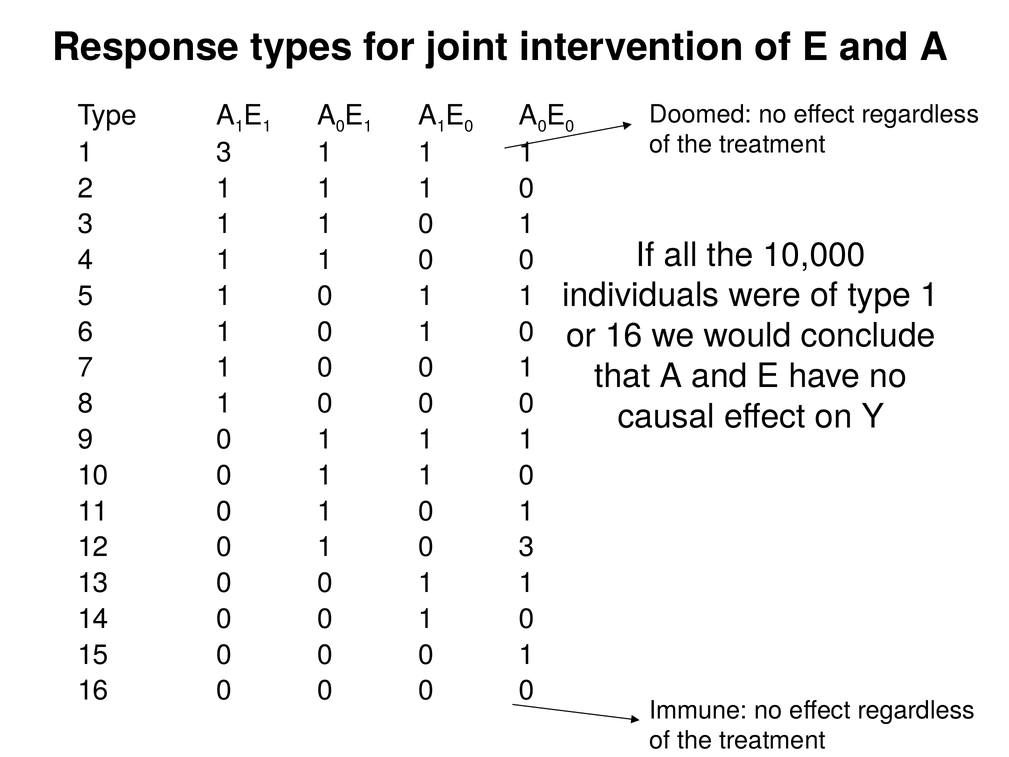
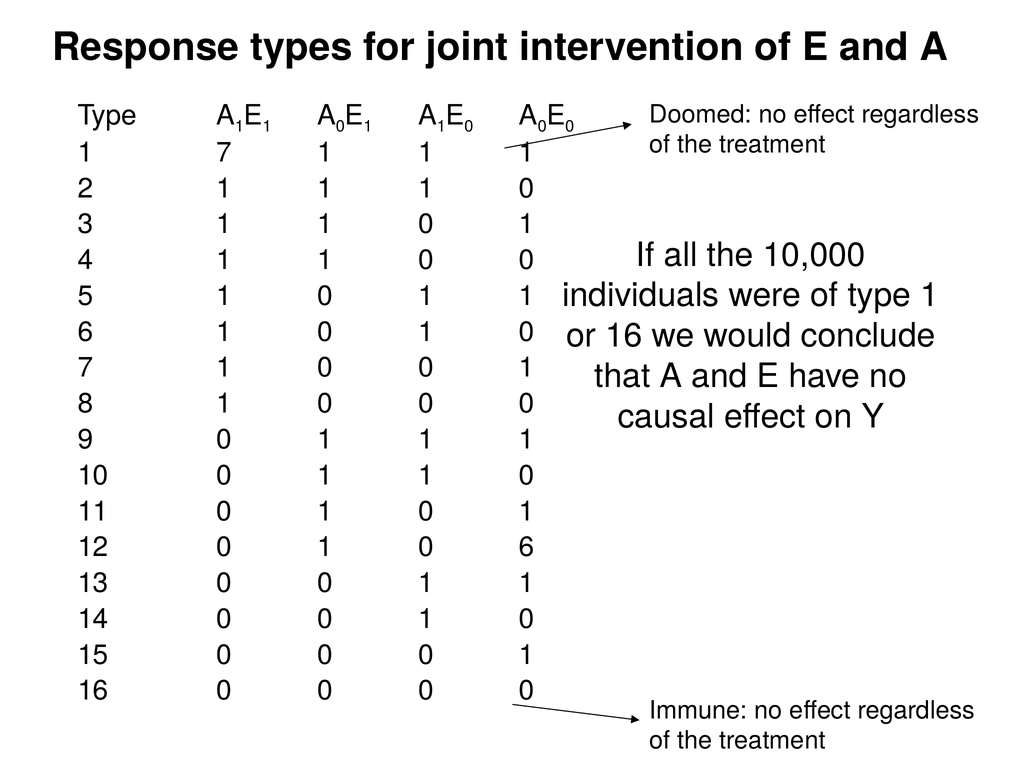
1 3: 3 -> 7
0 1 0 3: 3 -> 6
